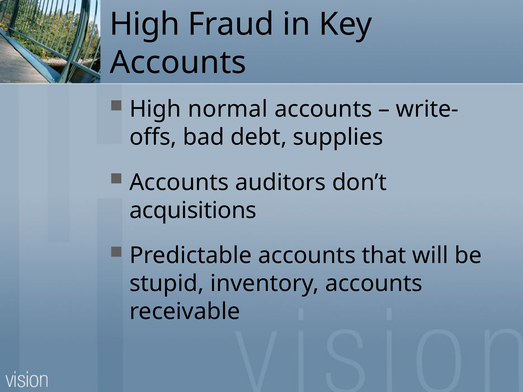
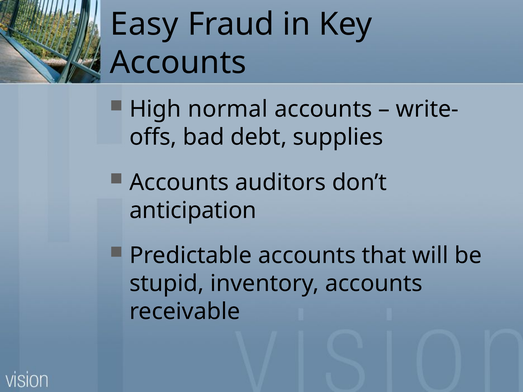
High at (145, 24): High -> Easy
acquisitions: acquisitions -> anticipation
